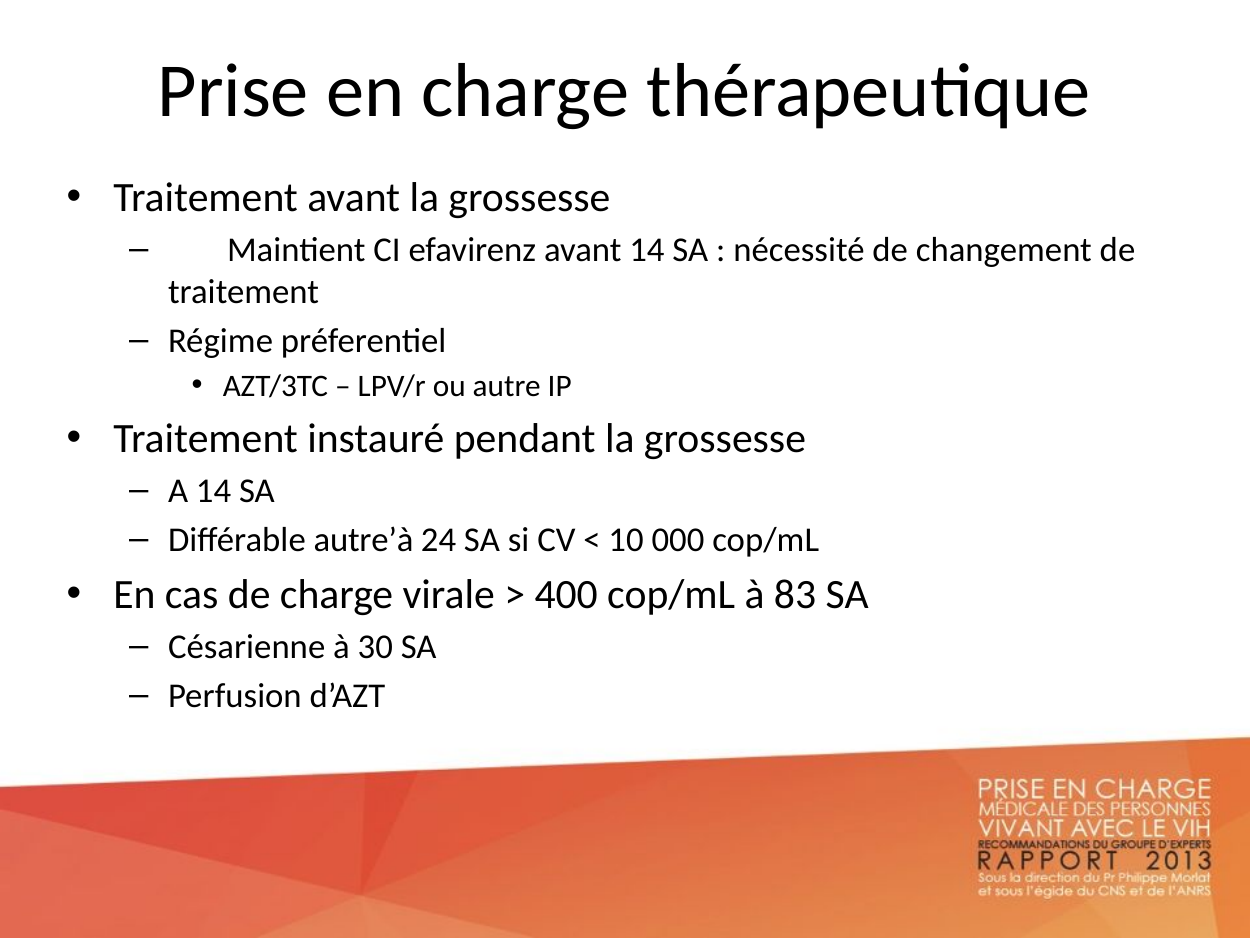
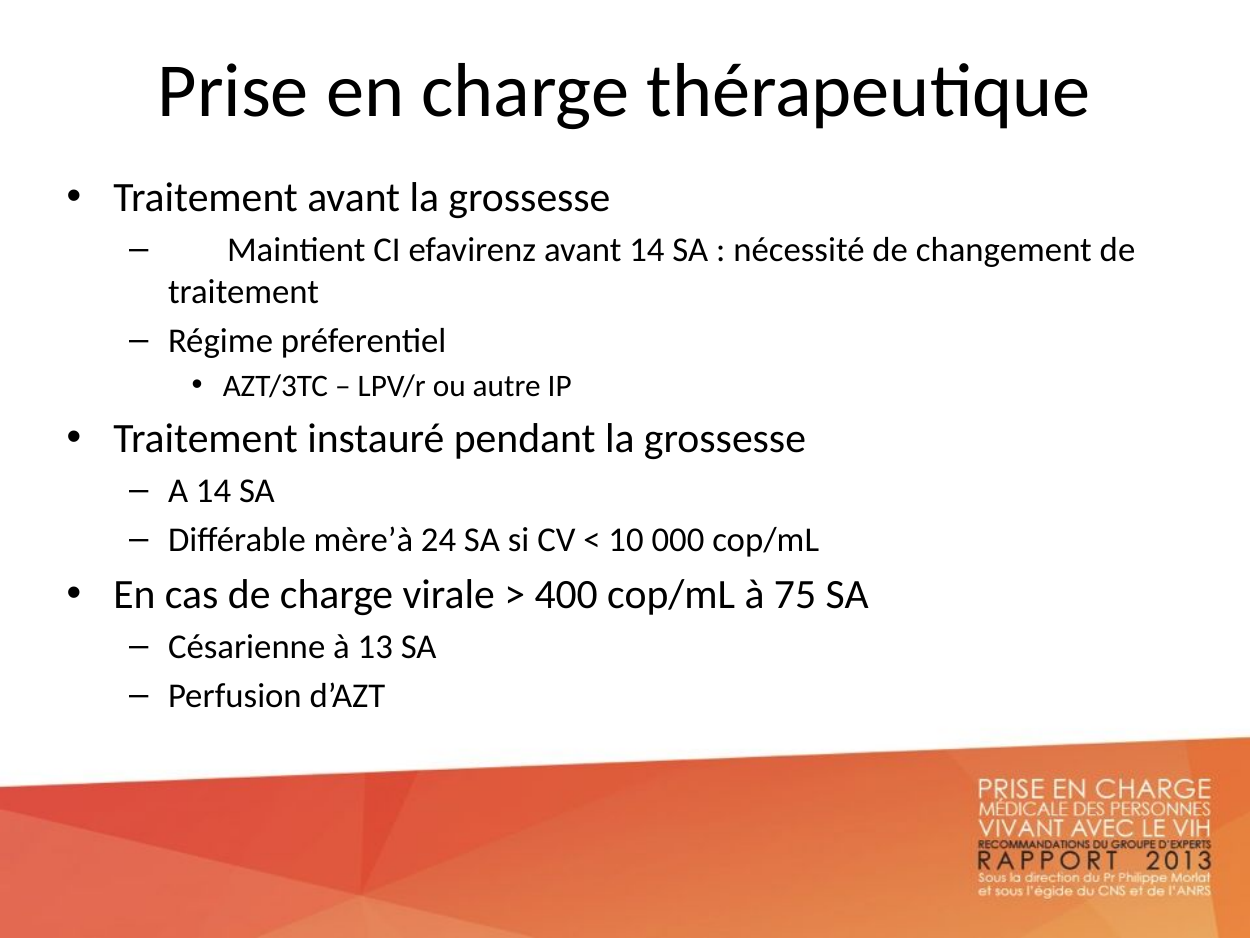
autre’à: autre’à -> mère’à
83: 83 -> 75
30: 30 -> 13
